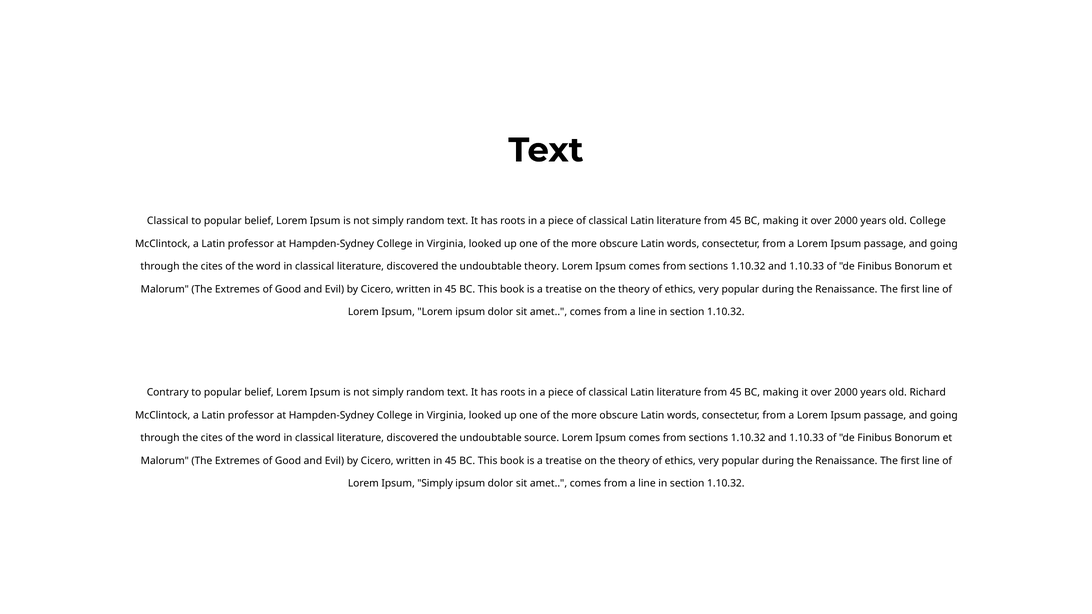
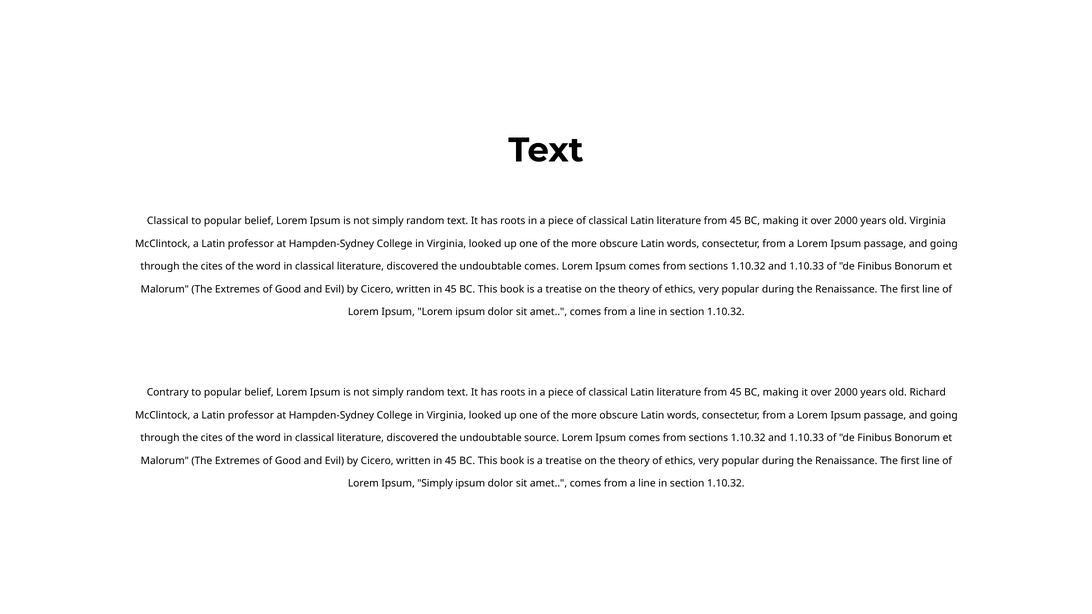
old College: College -> Virginia
undoubtable theory: theory -> comes
